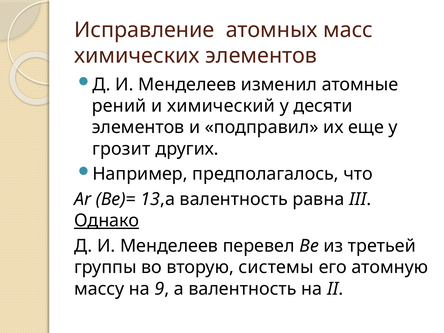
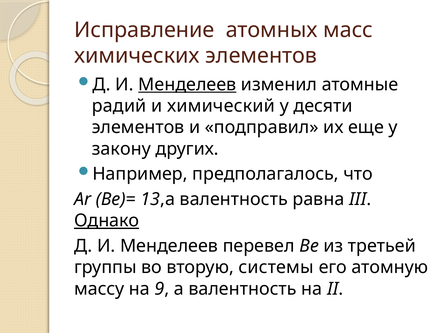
Менделеев at (187, 84) underline: none -> present
рений: рений -> радий
грозит: грозит -> закону
